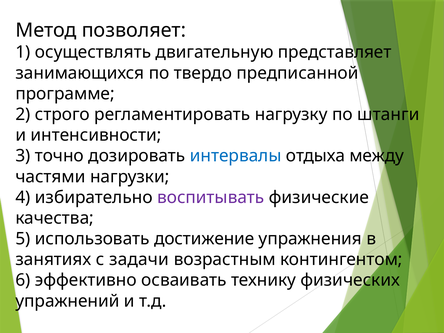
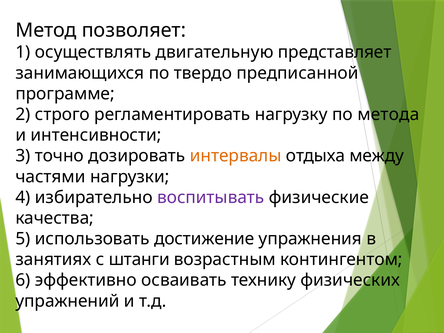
штанги: штанги -> метода
интервалы colour: blue -> orange
задачи: задачи -> штанги
